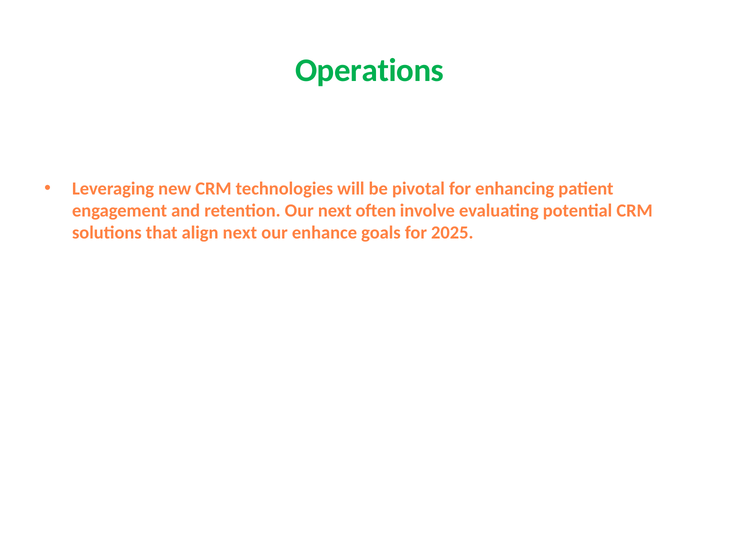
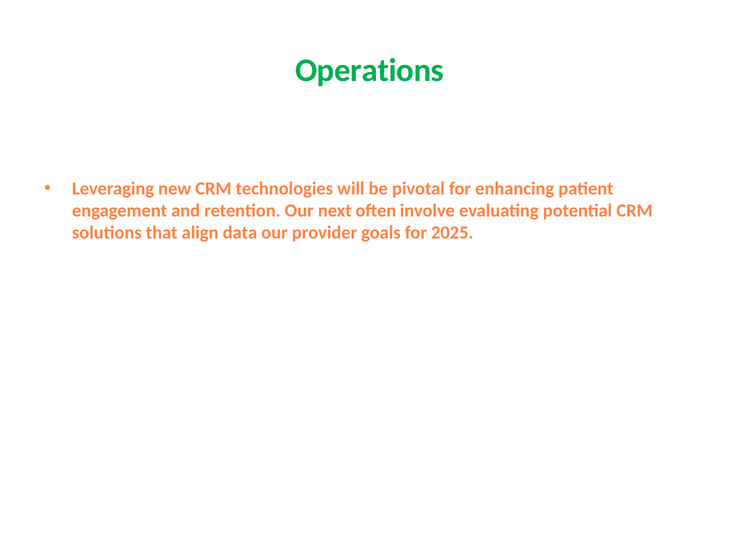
align next: next -> data
enhance: enhance -> provider
